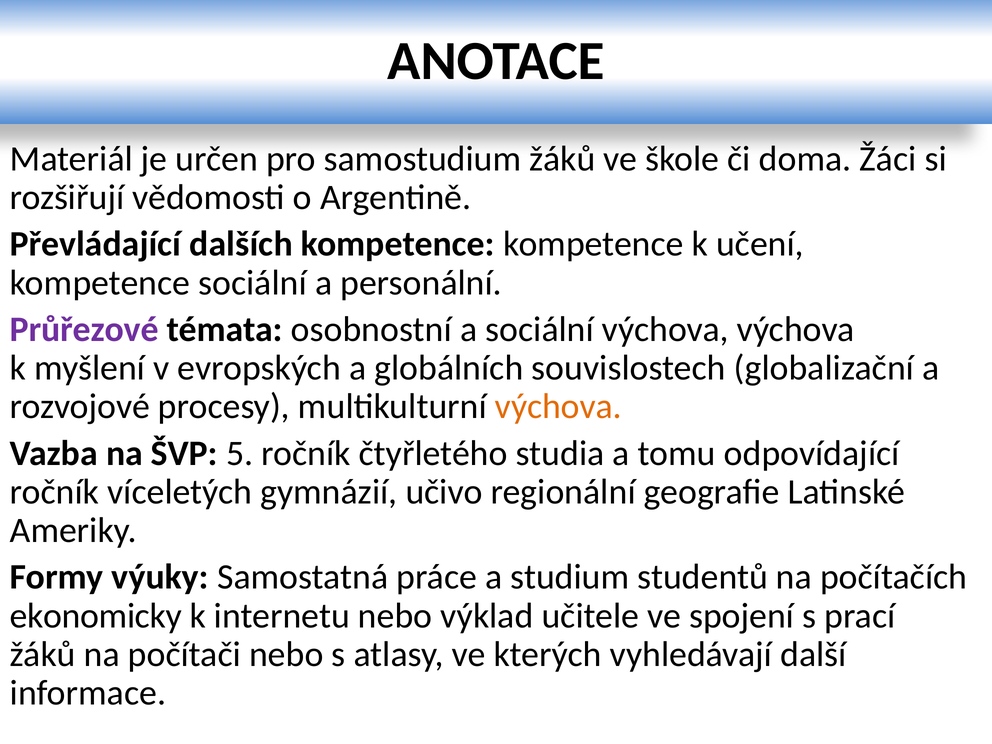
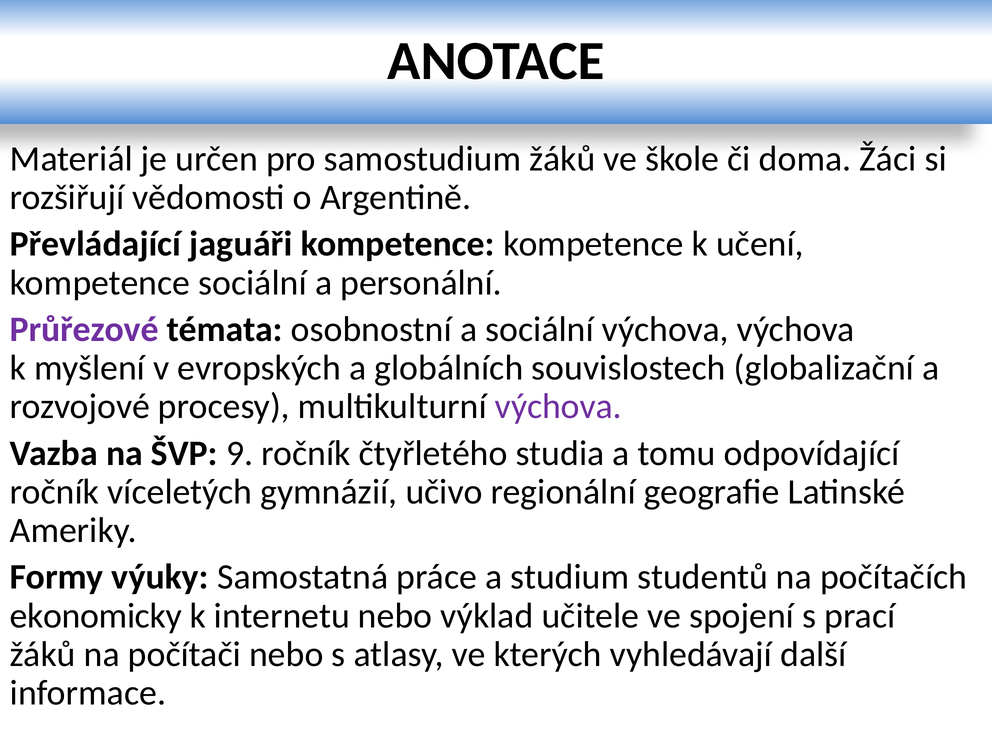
dalších: dalších -> jaguáři
výchova at (558, 407) colour: orange -> purple
5: 5 -> 9
